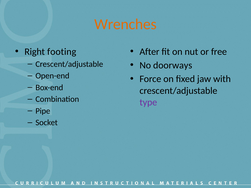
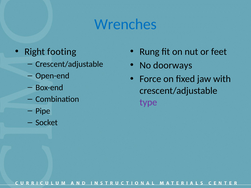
Wrenches colour: orange -> blue
After: After -> Rung
free: free -> feet
